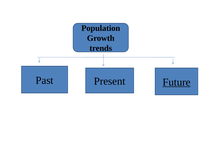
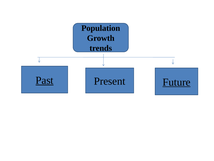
Past underline: none -> present
